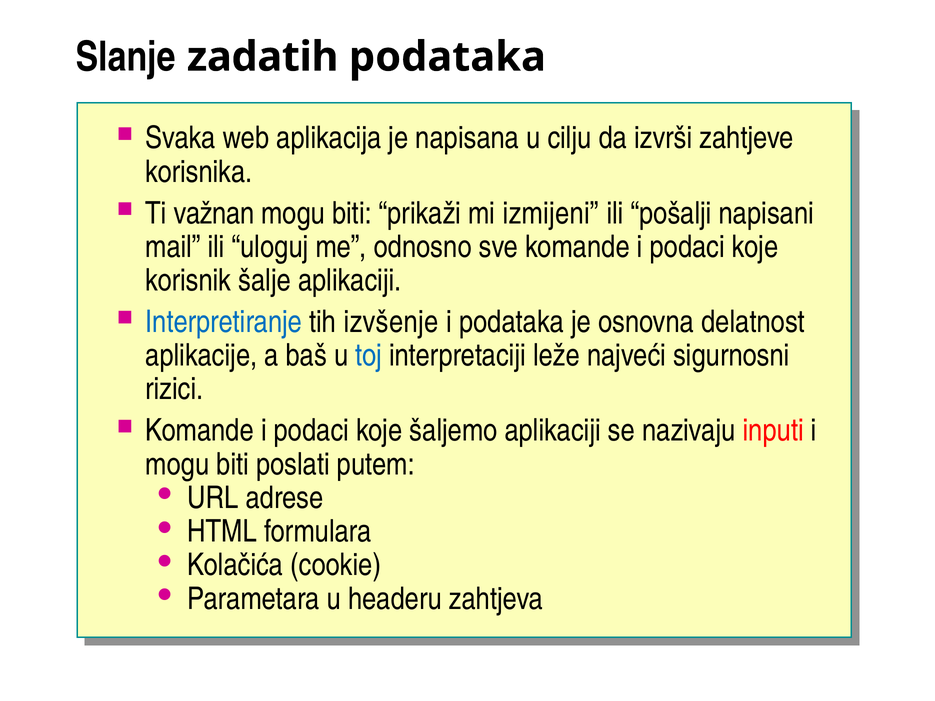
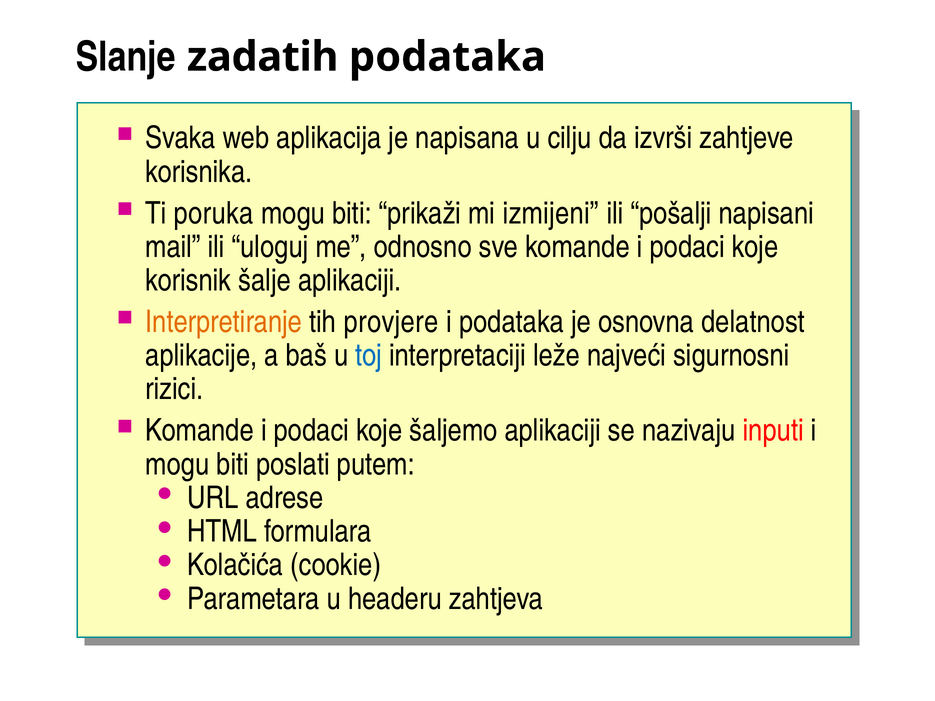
važnan: važnan -> poruka
Interpretiranje colour: blue -> orange
izvšenje: izvšenje -> provjere
